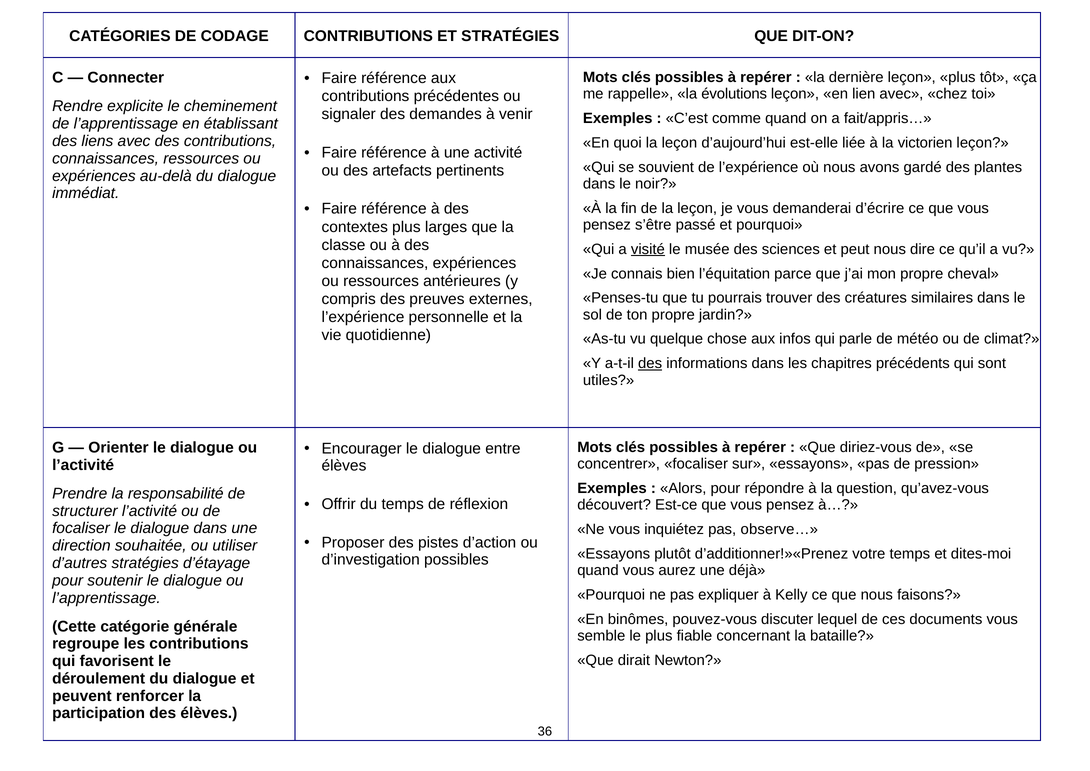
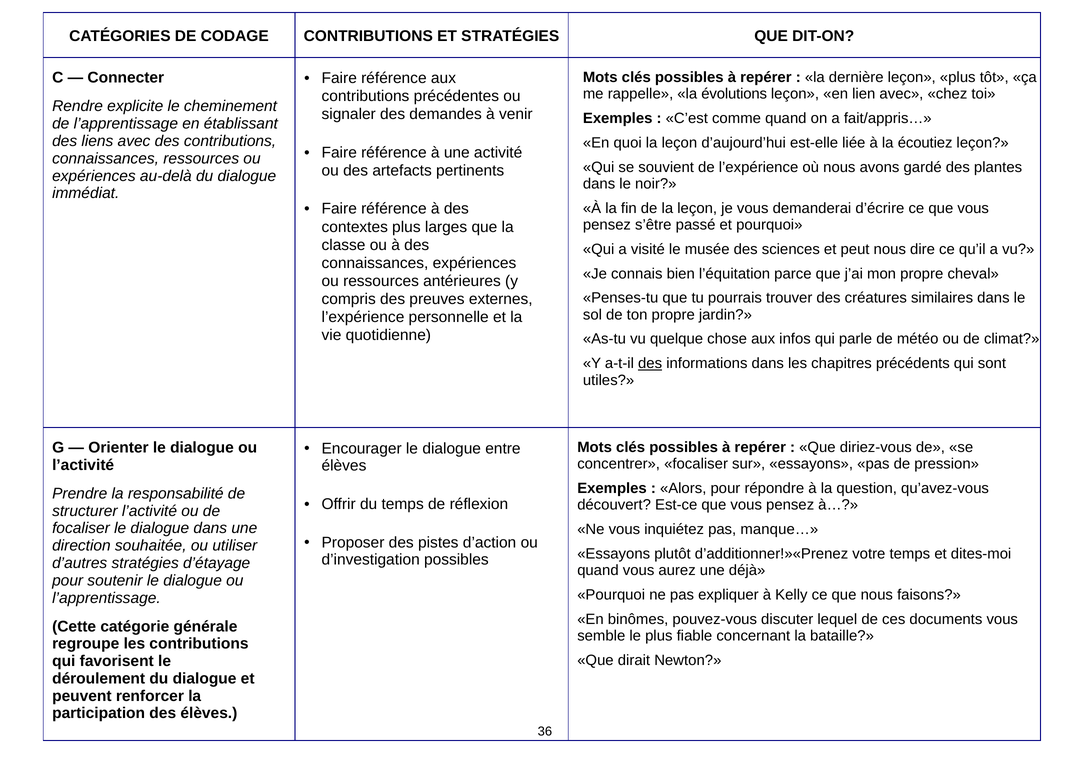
victorien: victorien -> écoutiez
visité underline: present -> none
observe…: observe… -> manque…
